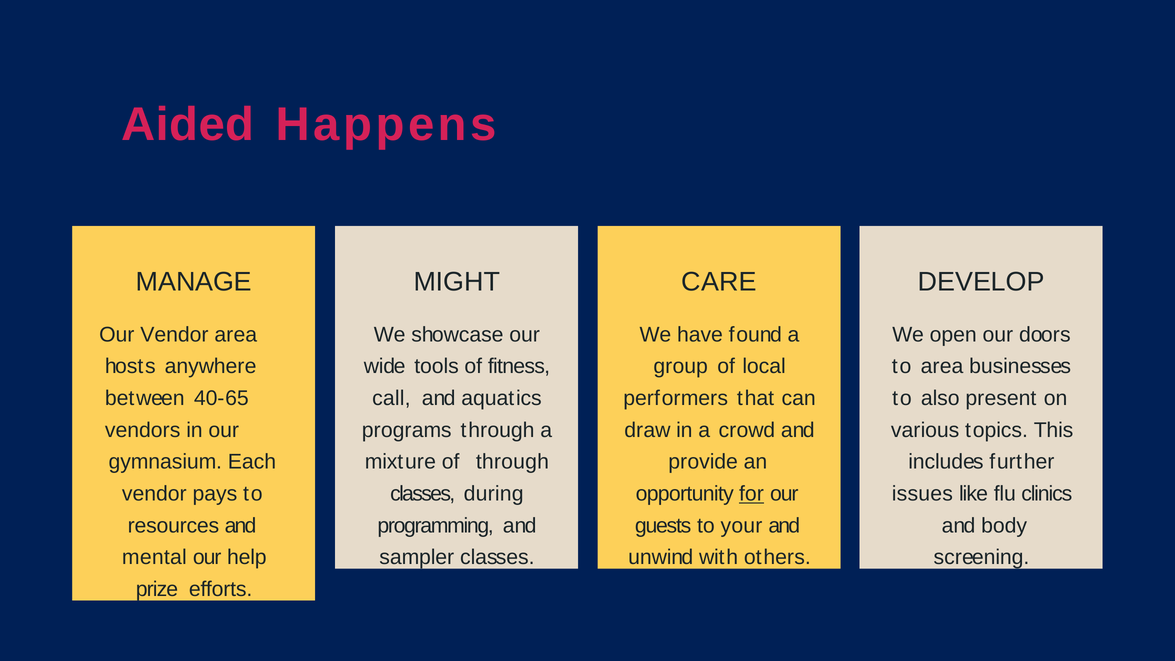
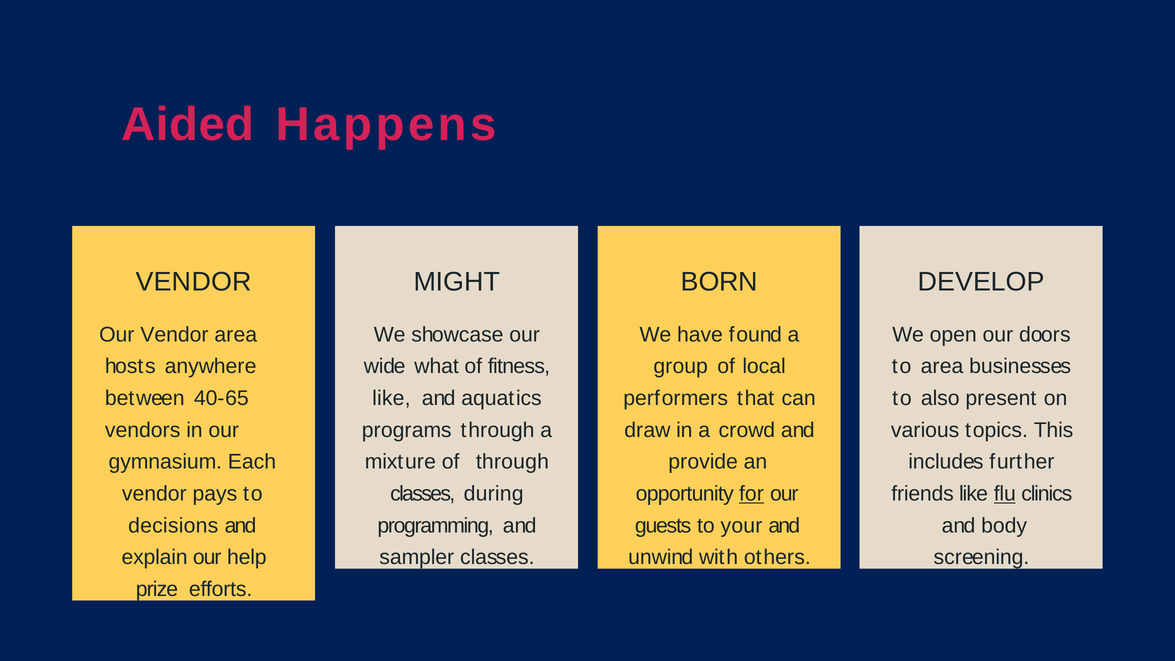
MANAGE at (194, 282): MANAGE -> VENDOR
CARE: CARE -> BORN
tools: tools -> what
call at (391, 398): call -> like
issues: issues -> friends
flu underline: none -> present
resources: resources -> decisions
mental: mental -> explain
